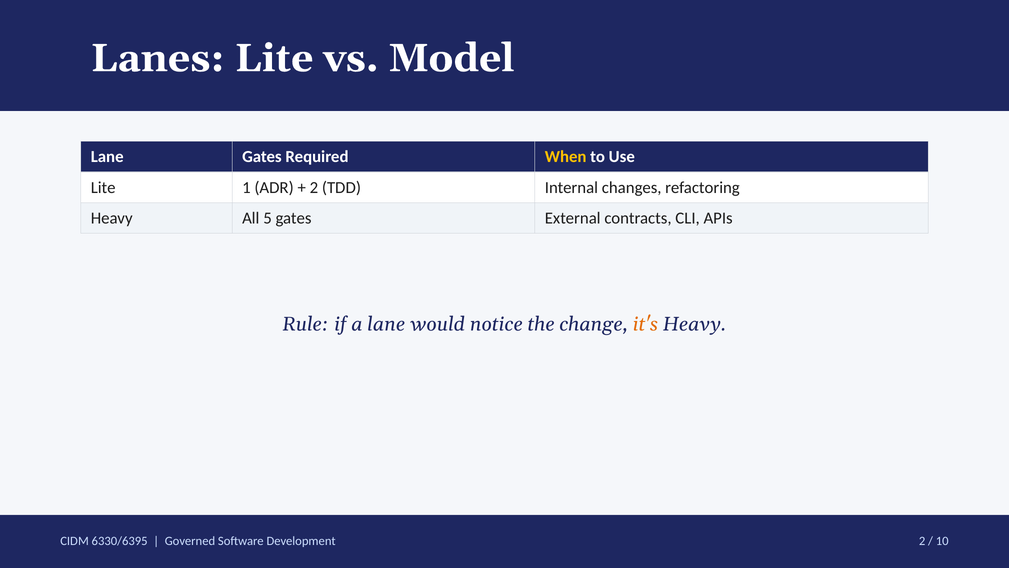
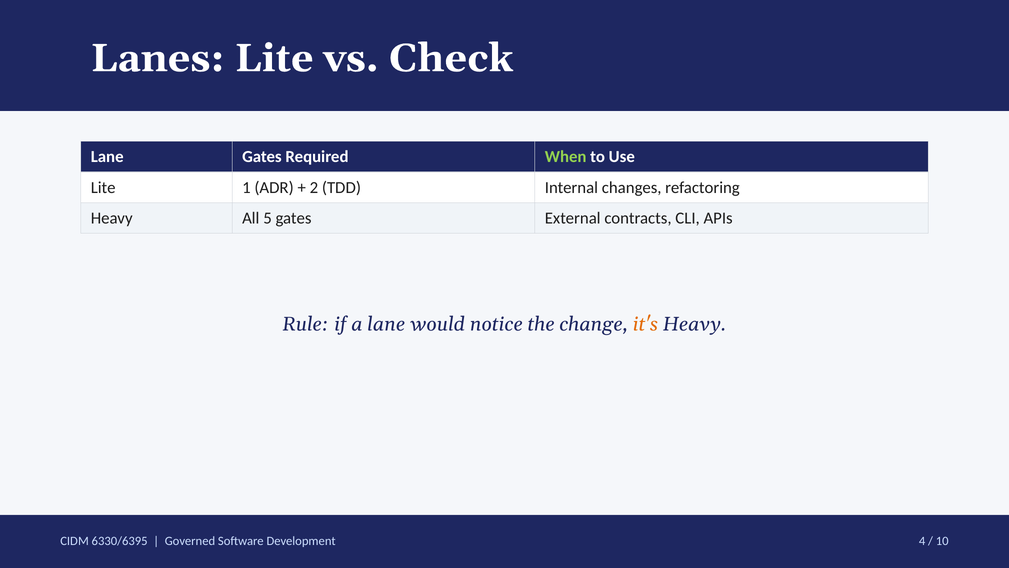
Model: Model -> Check
When colour: yellow -> light green
Development 2: 2 -> 4
